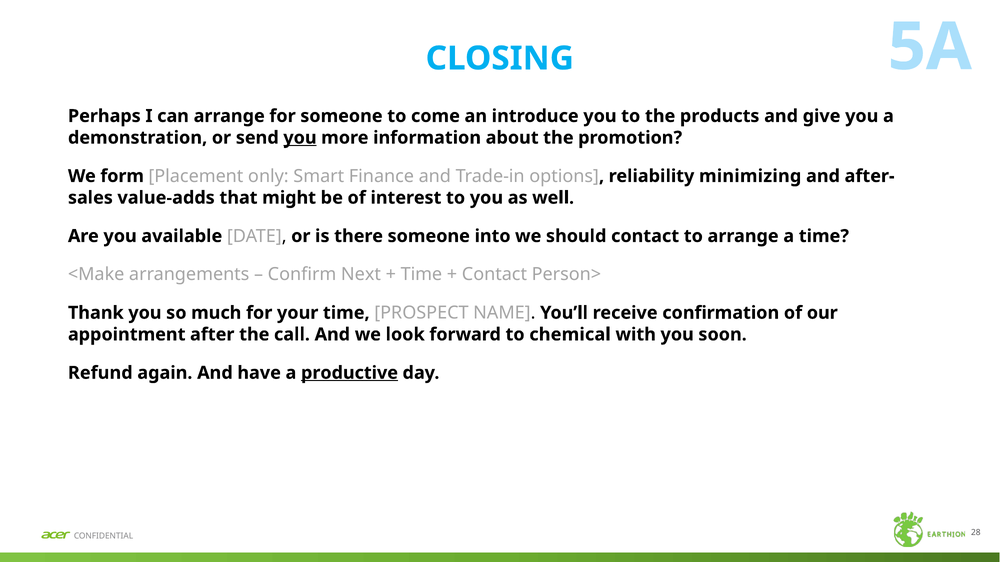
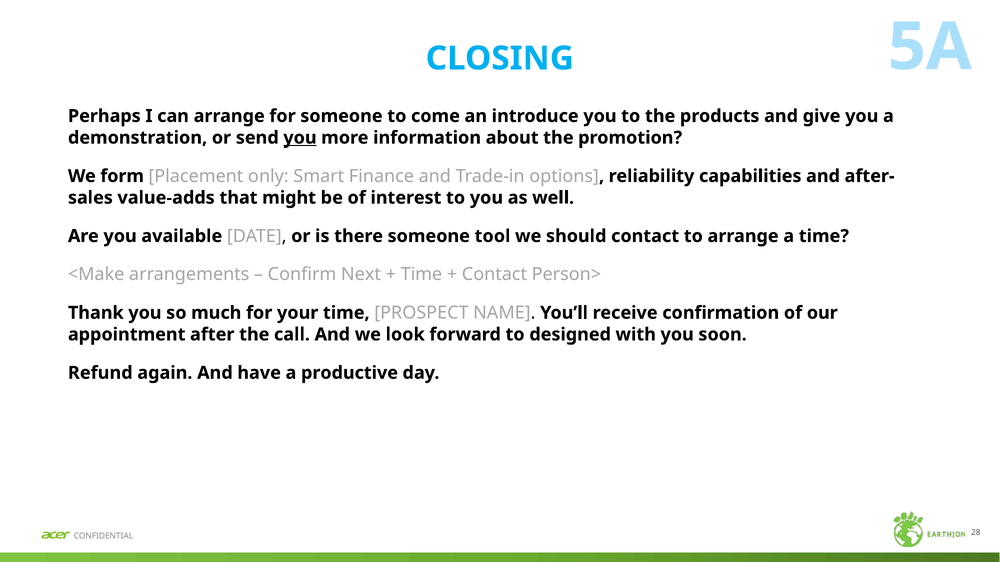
minimizing: minimizing -> capabilities
into: into -> tool
chemical: chemical -> designed
productive underline: present -> none
